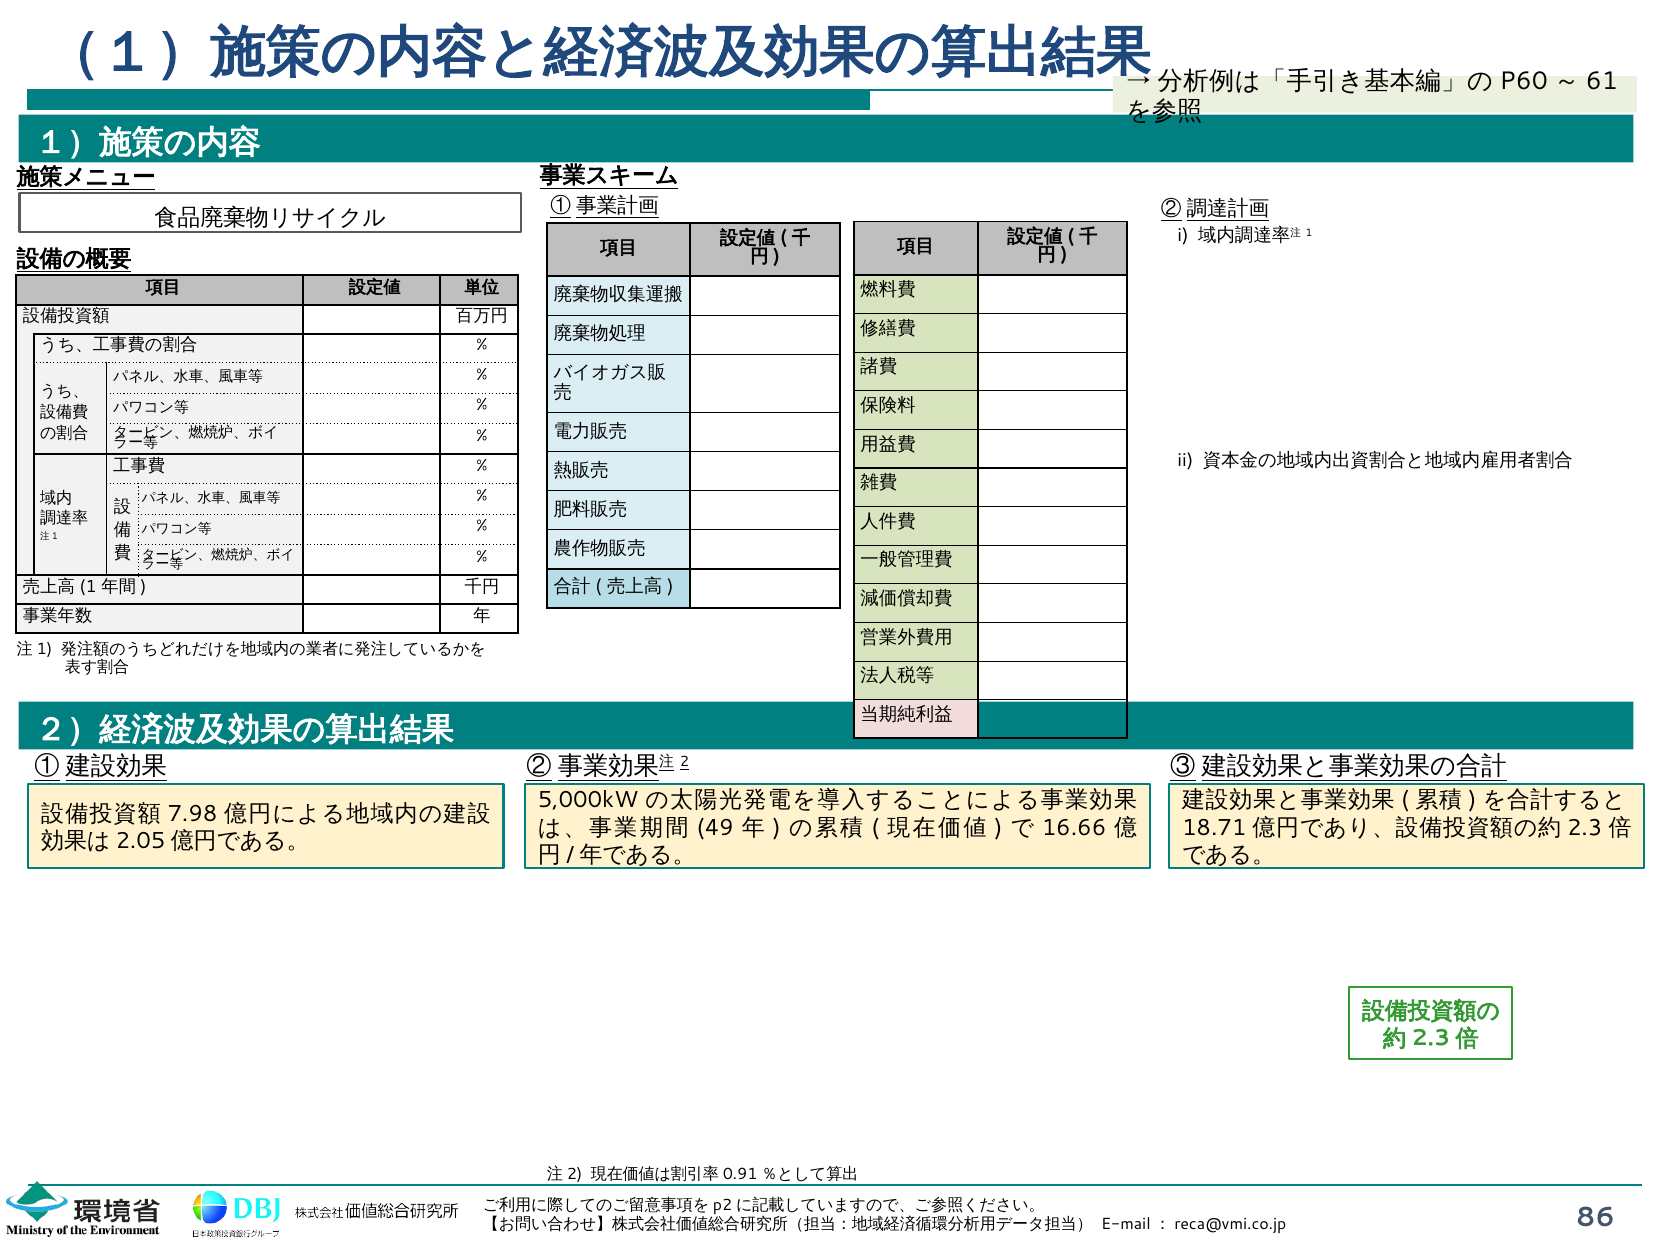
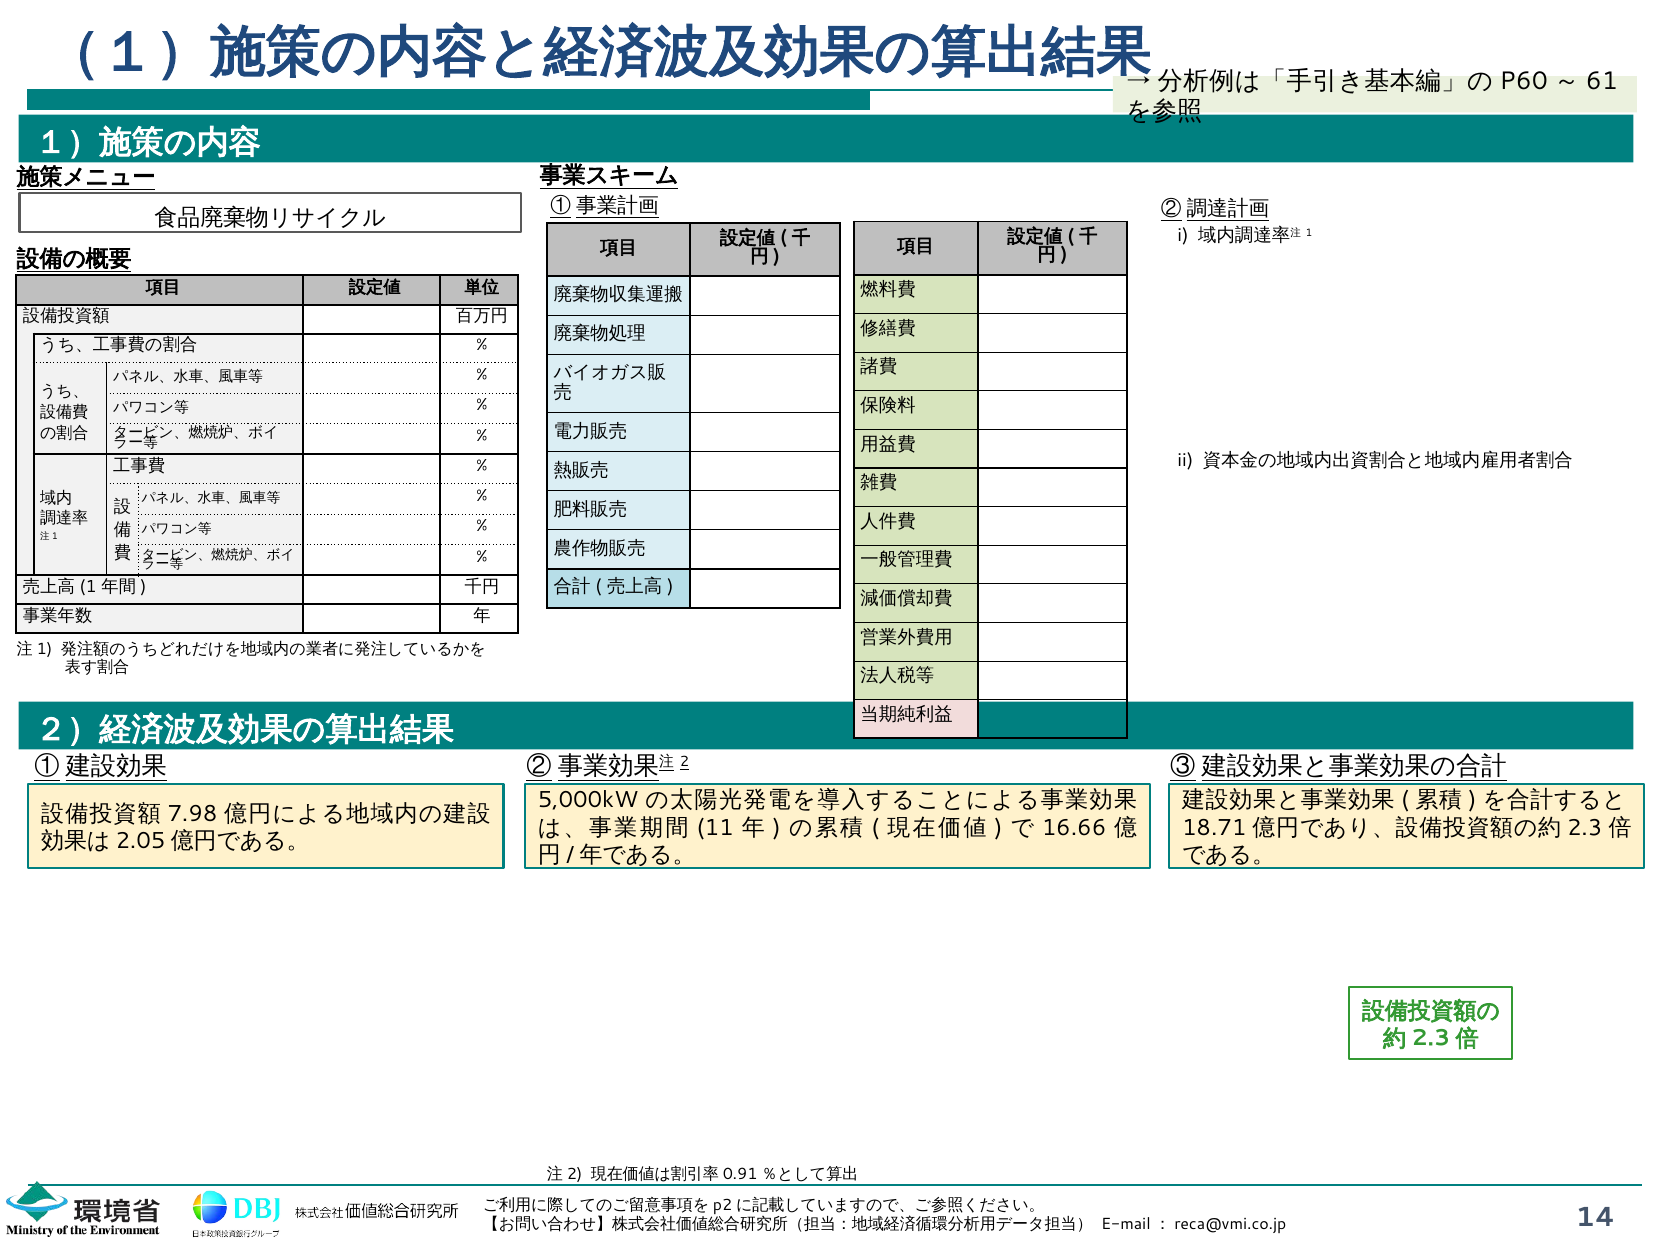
49: 49 -> 11
86: 86 -> 14
